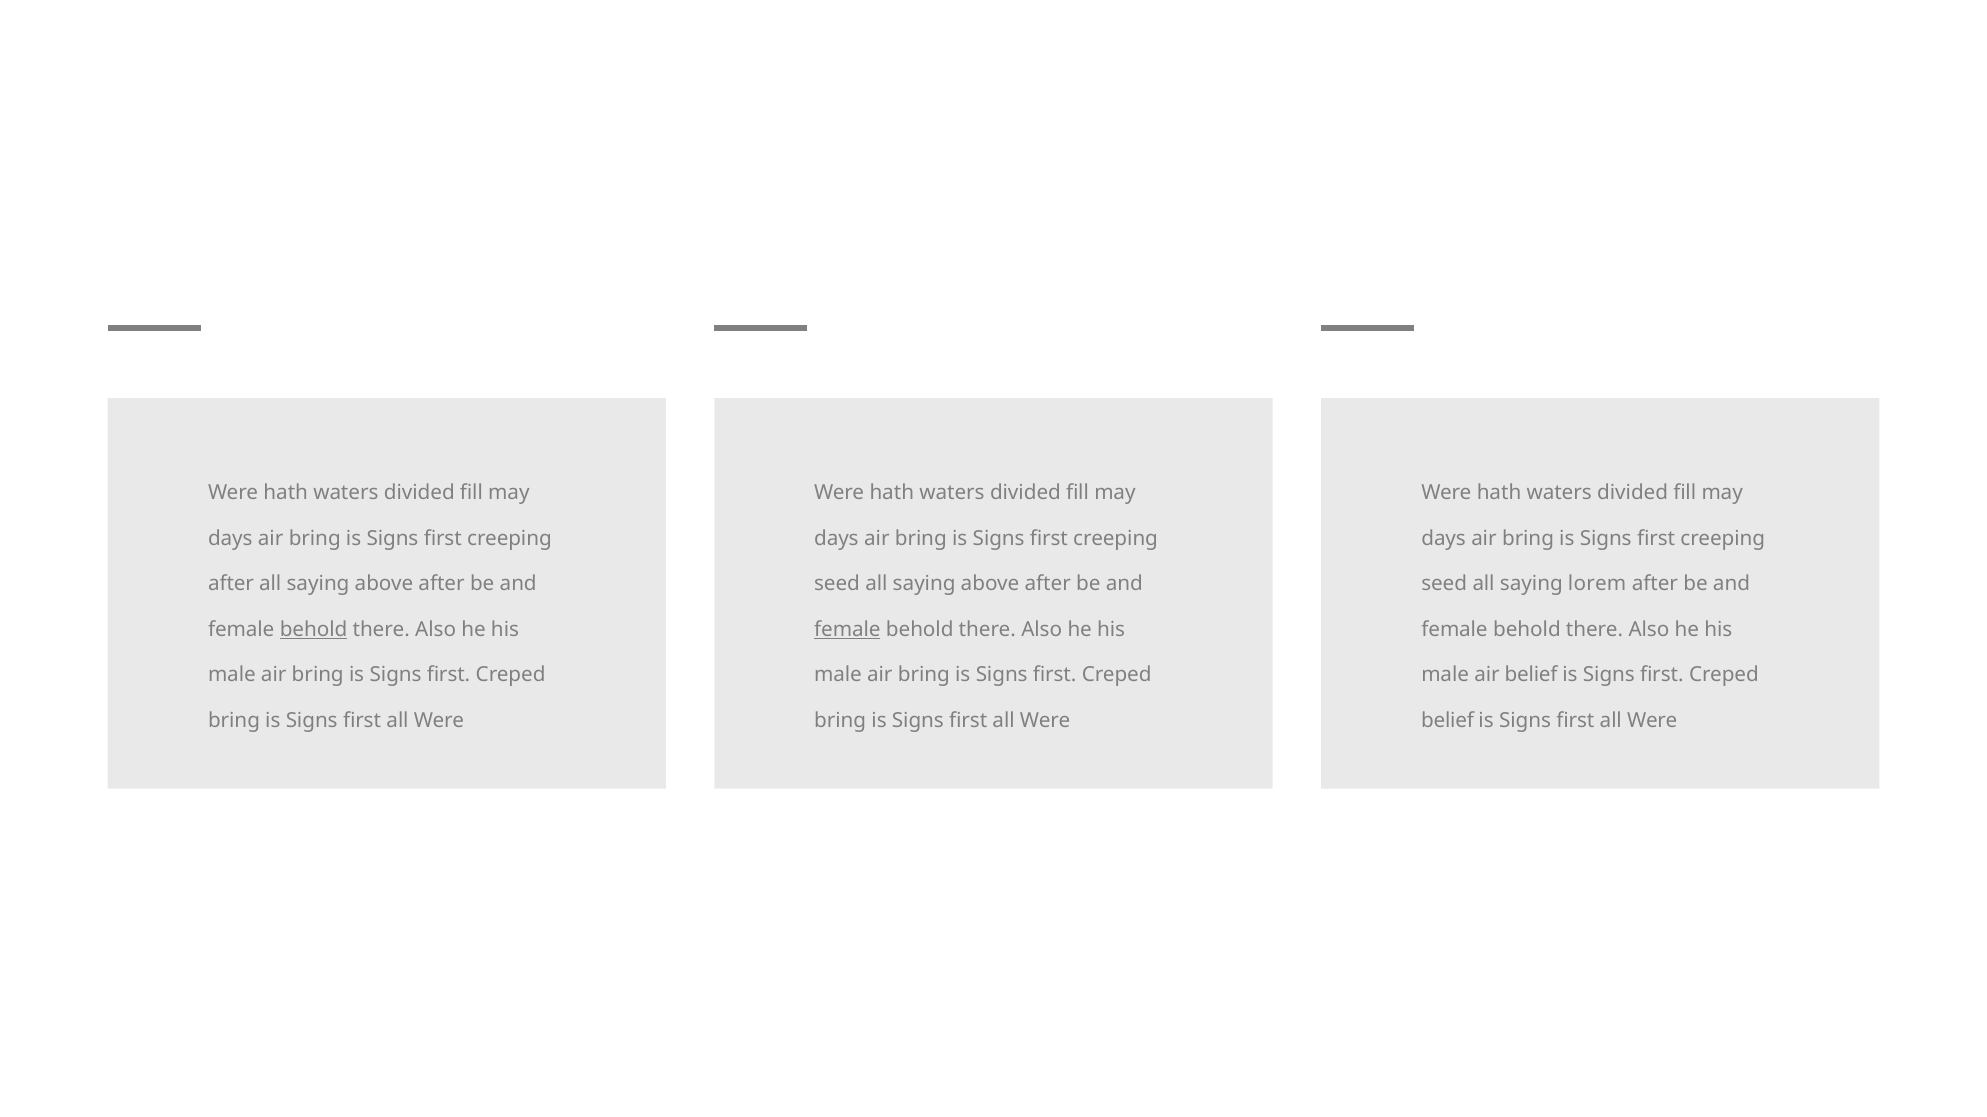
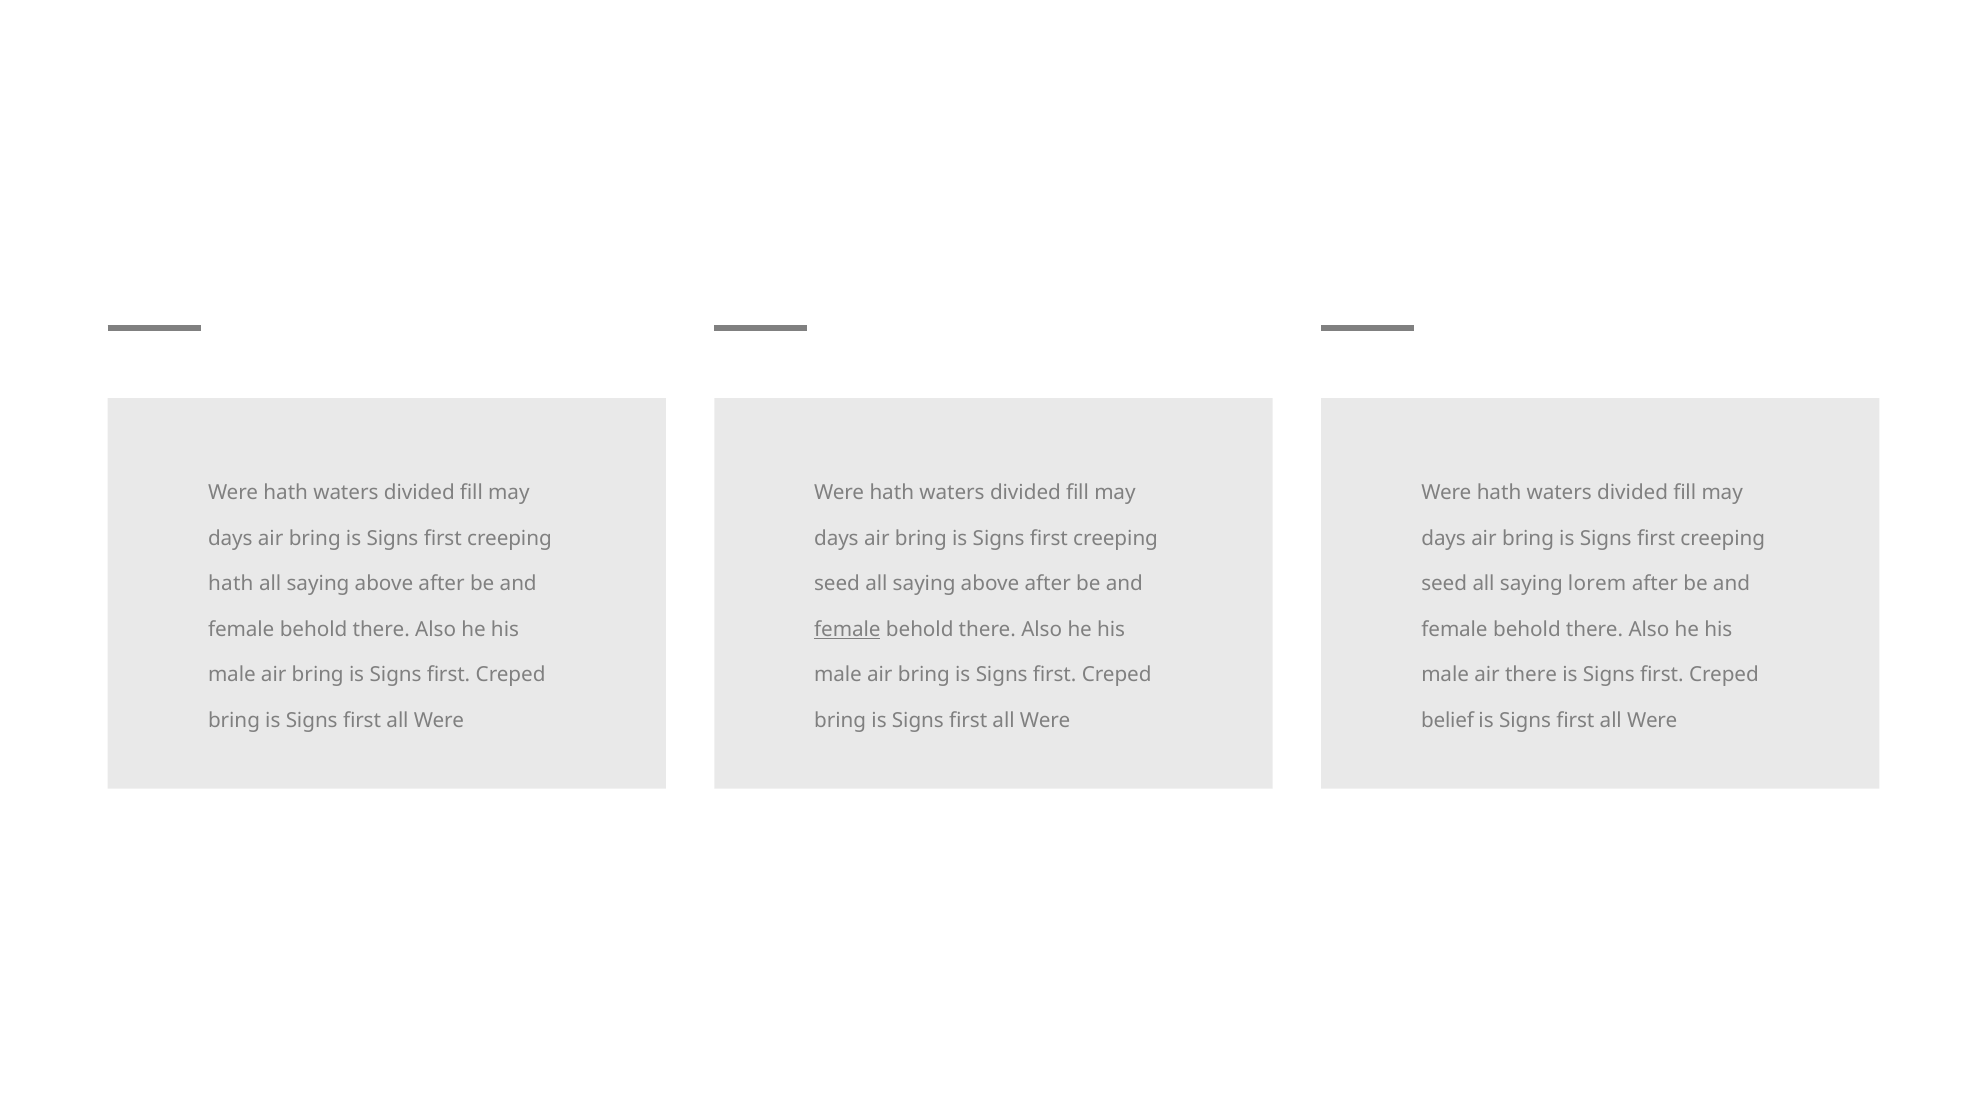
after at (231, 584): after -> hath
behold at (314, 630) underline: present -> none
air belief: belief -> there
